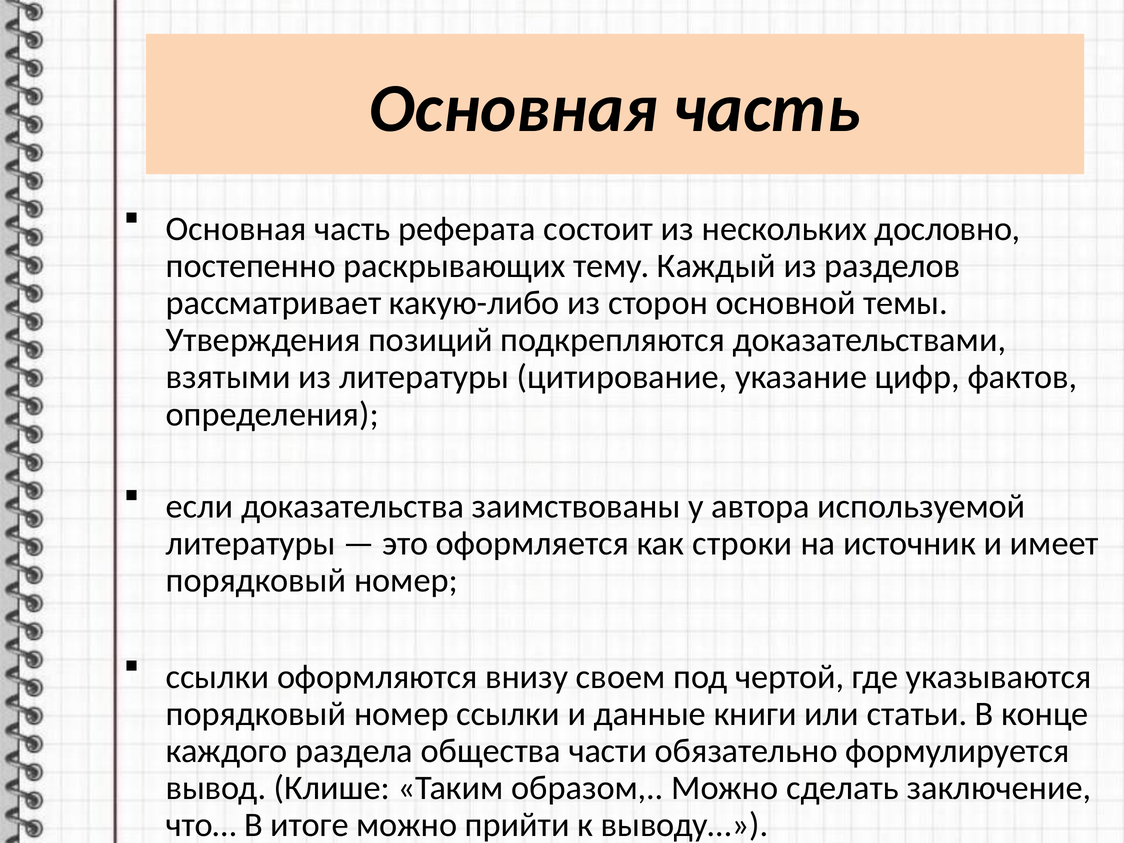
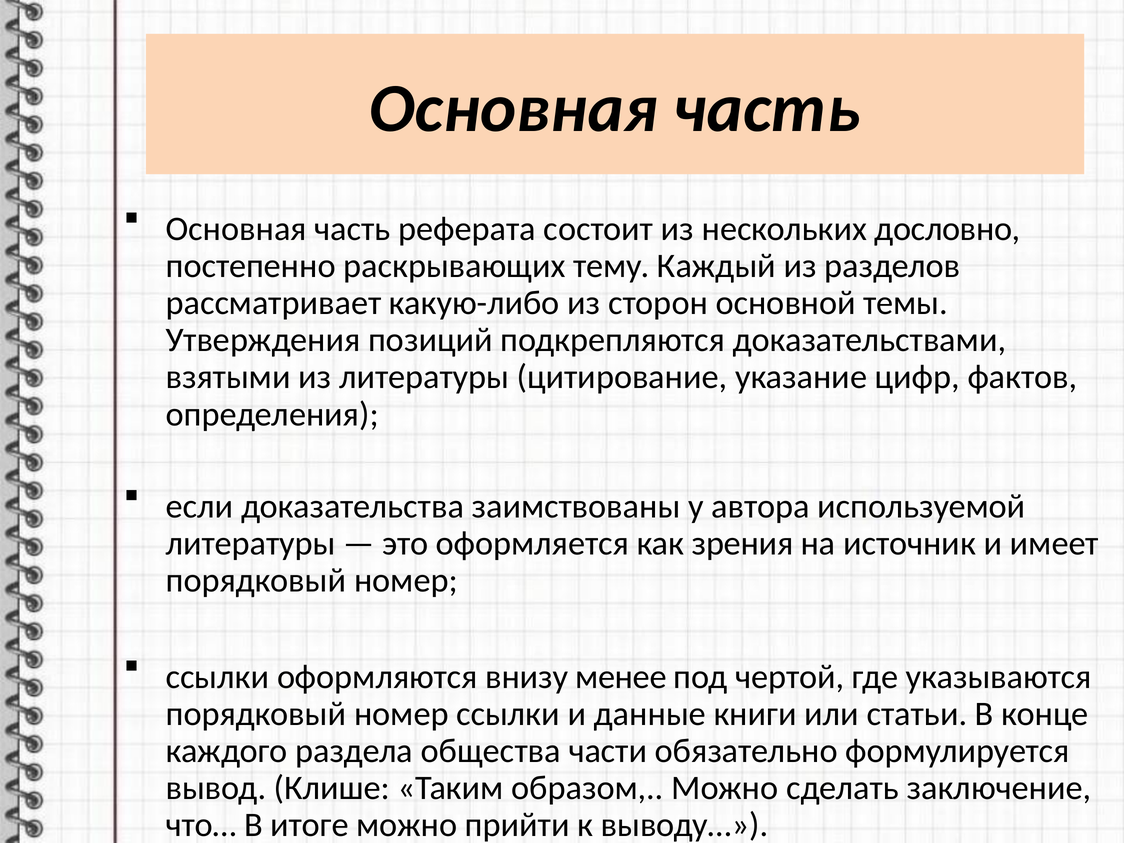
строки: строки -> зрения
своем: своем -> менее
